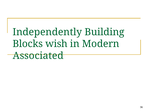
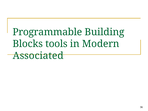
Independently: Independently -> Programmable
wish: wish -> tools
